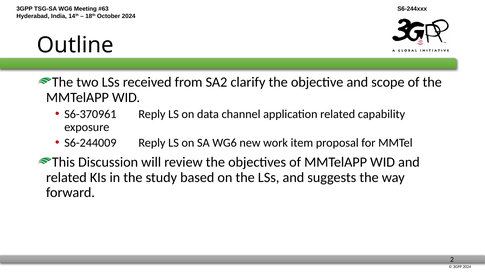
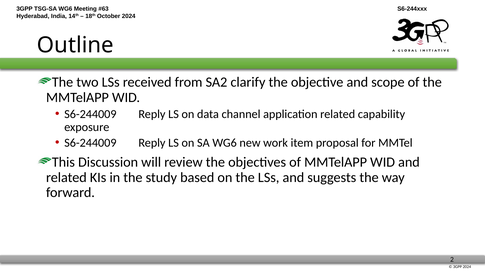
S6-370961 at (90, 114): S6-370961 -> S6-244009
